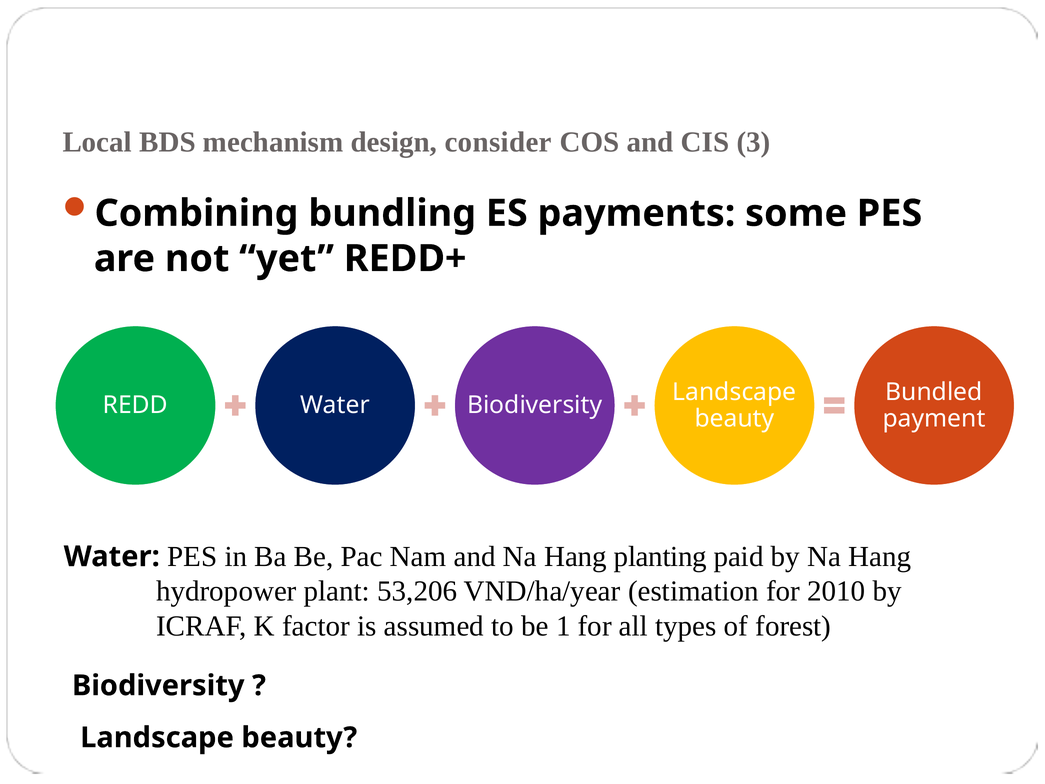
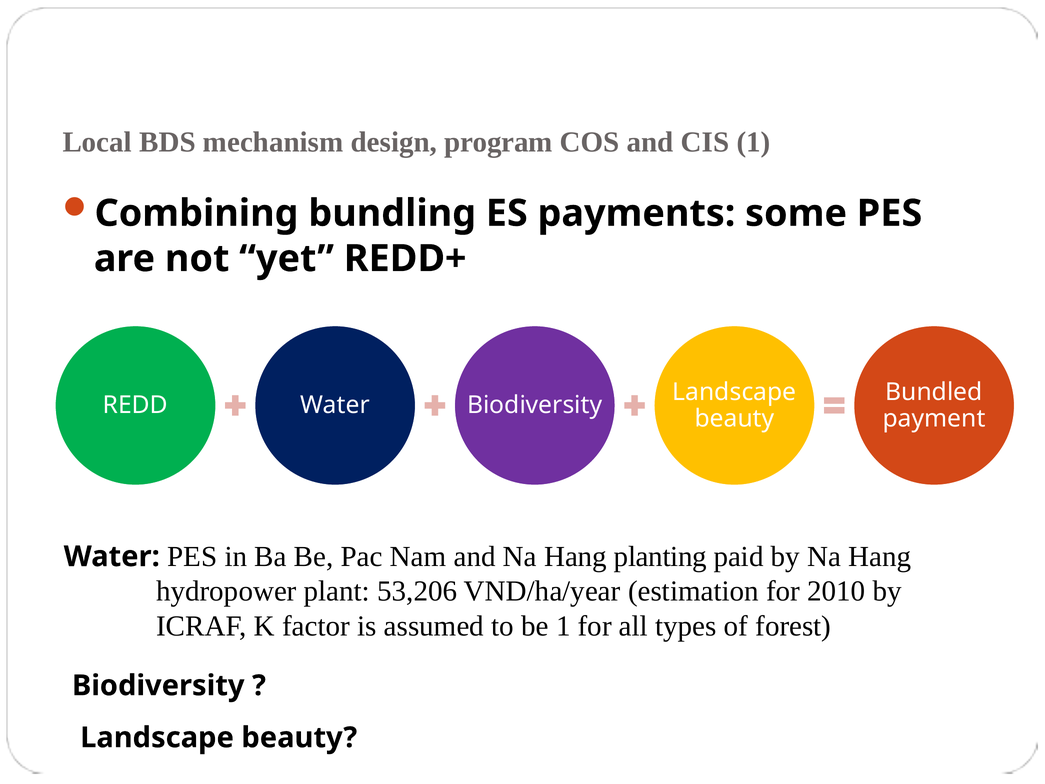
consider: consider -> program
CIS 3: 3 -> 1
